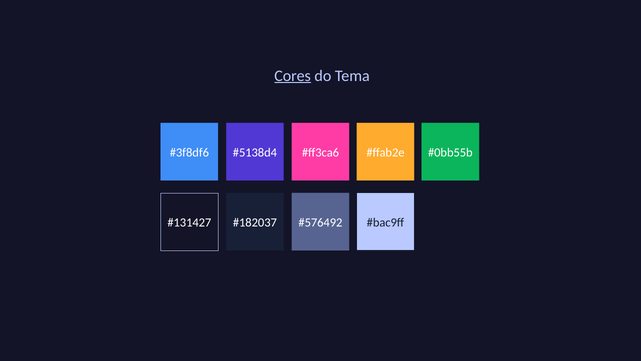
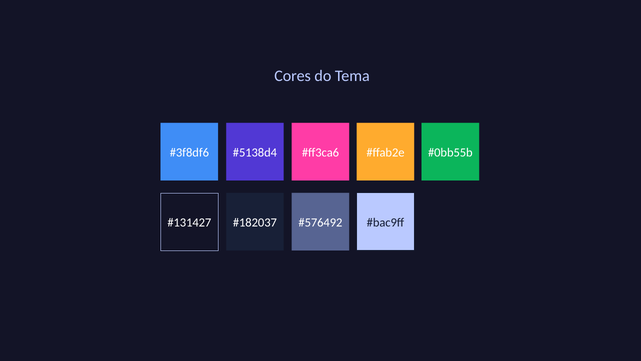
Cores underline: present -> none
